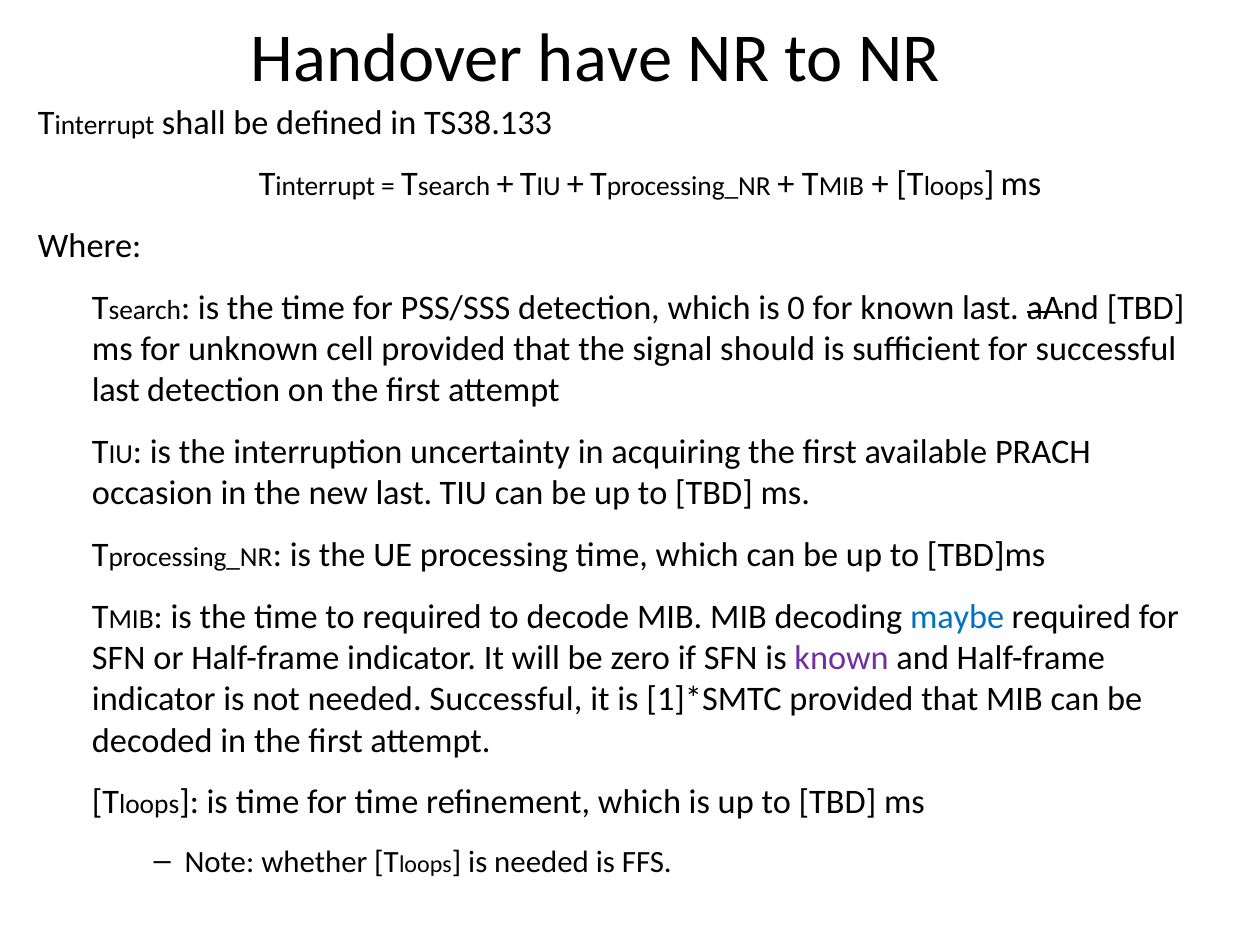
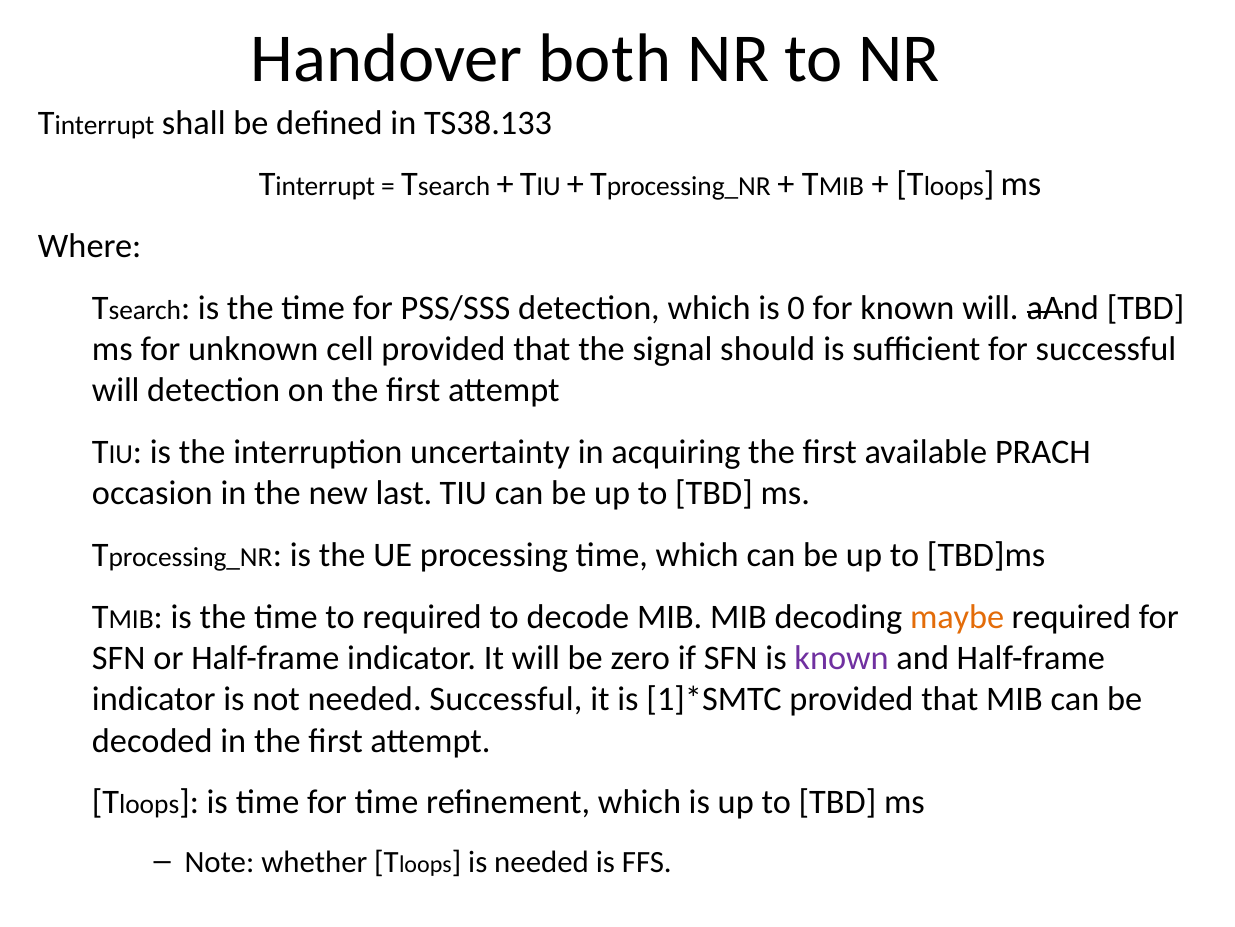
have: have -> both
known last: last -> will
last at (116, 390): last -> will
maybe colour: blue -> orange
